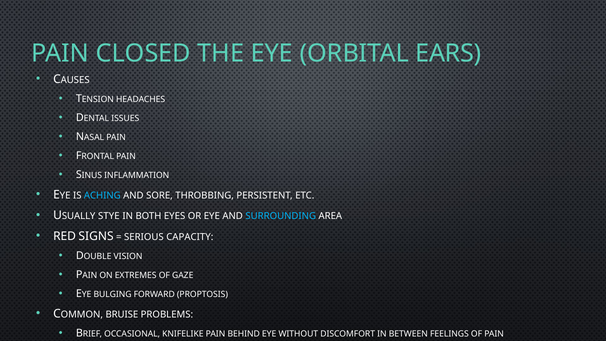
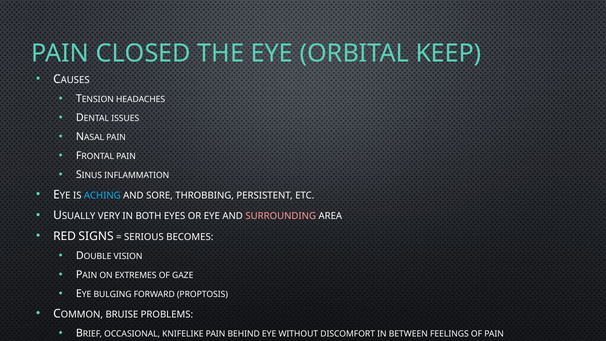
EARS: EARS -> KEEP
STYE: STYE -> VERY
SURROUNDING colour: light blue -> pink
CAPACITY: CAPACITY -> BECOMES
